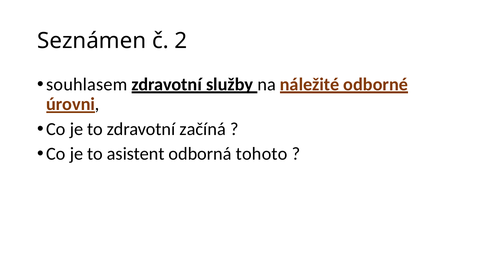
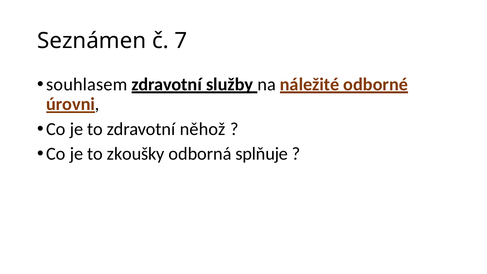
2: 2 -> 7
začíná: začíná -> něhož
asistent: asistent -> zkoušky
tohoto: tohoto -> splňuje
